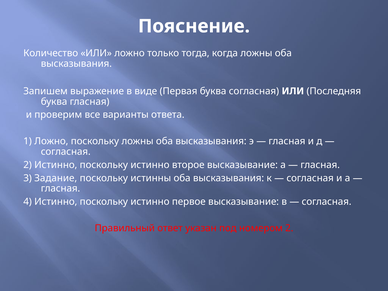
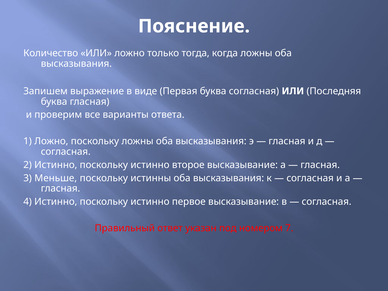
Задание: Задание -> Меньше
номером 2: 2 -> 7
